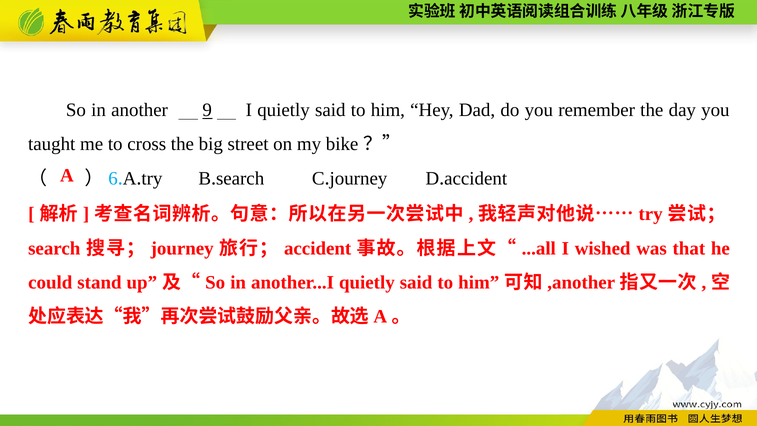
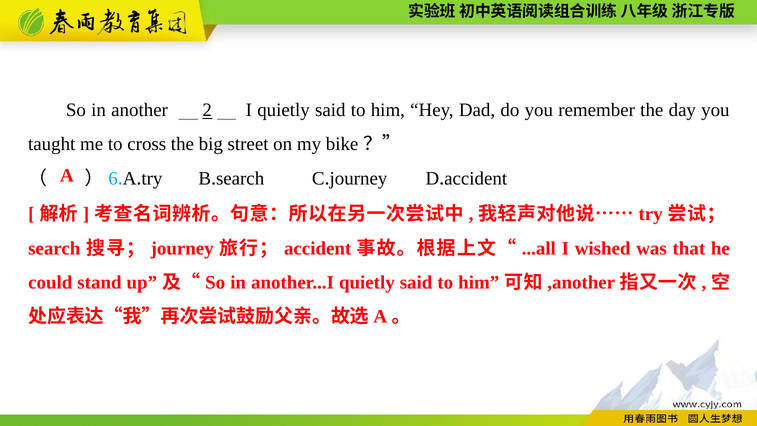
9: 9 -> 2
